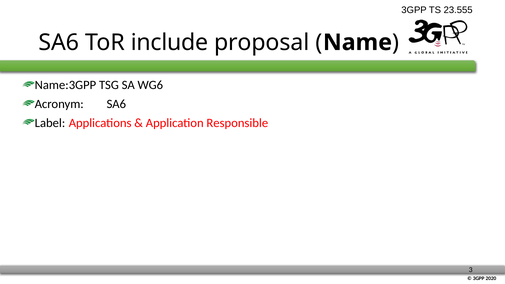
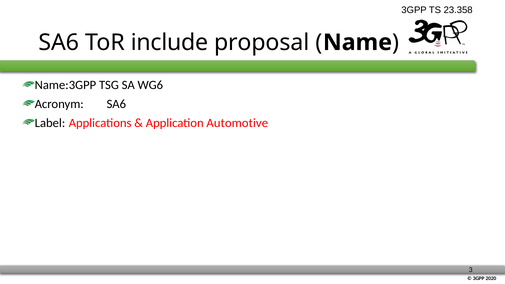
23.555: 23.555 -> 23.358
Responsible: Responsible -> Automotive
